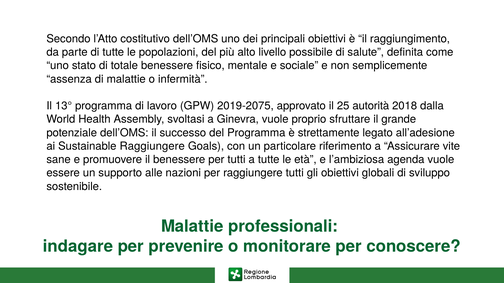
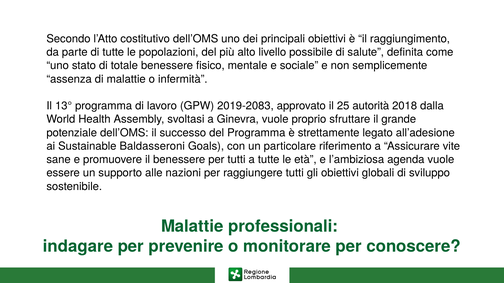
2019-2075: 2019-2075 -> 2019-2083
Sustainable Raggiungere: Raggiungere -> Baldasseroni
